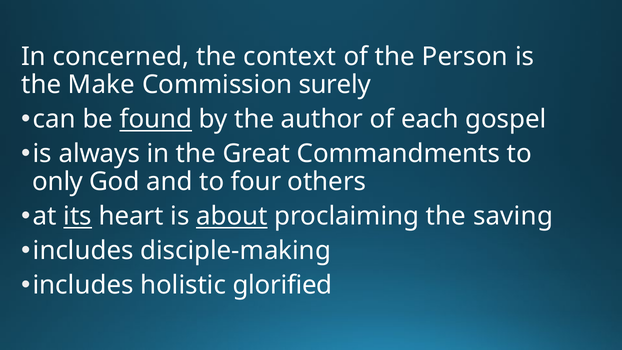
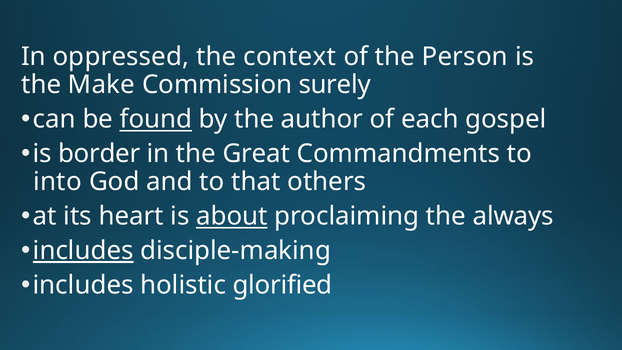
concerned: concerned -> oppressed
always: always -> border
only: only -> into
four: four -> that
its underline: present -> none
saving: saving -> always
includes at (83, 251) underline: none -> present
